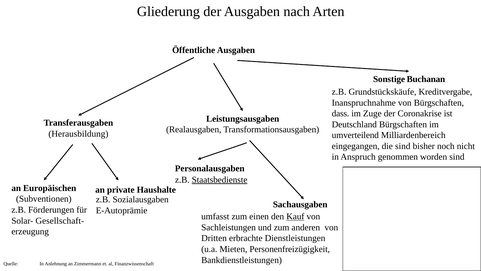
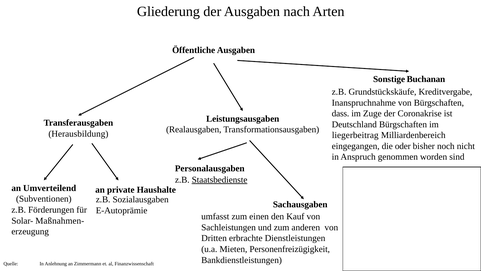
umverteilend: umverteilend -> liegerbeitrag
die sind: sind -> oder
Europäischen: Europäischen -> Umverteilend
Kauf underline: present -> none
Gesellschaft-: Gesellschaft- -> Maßnahmen-
